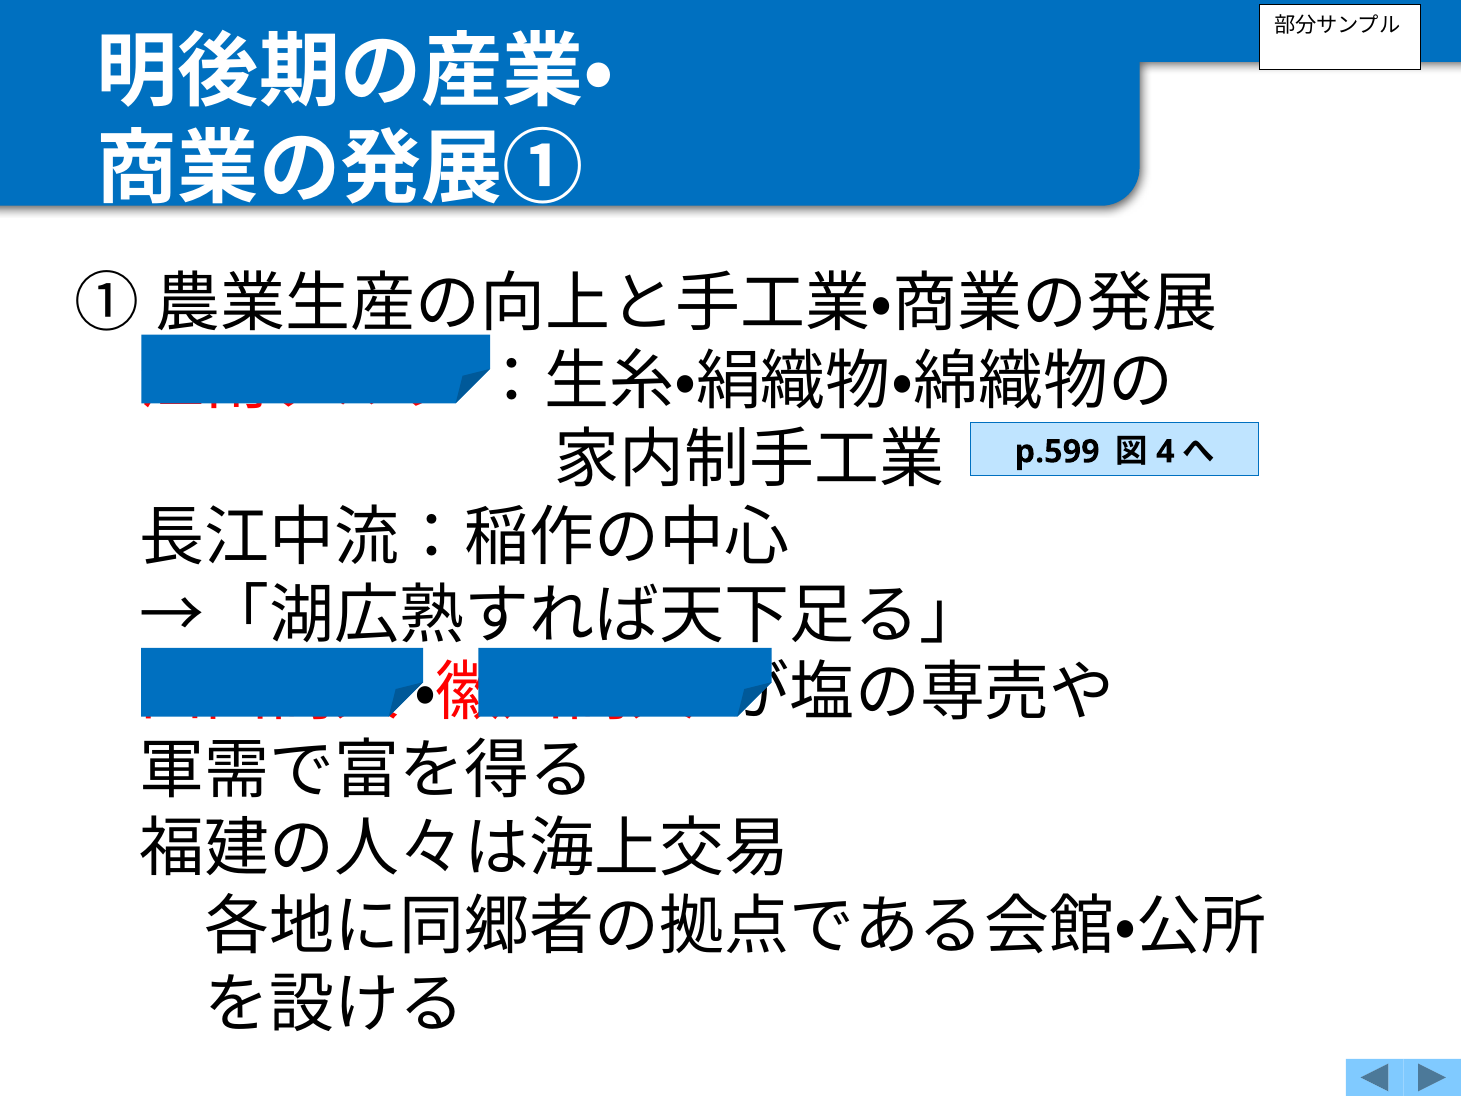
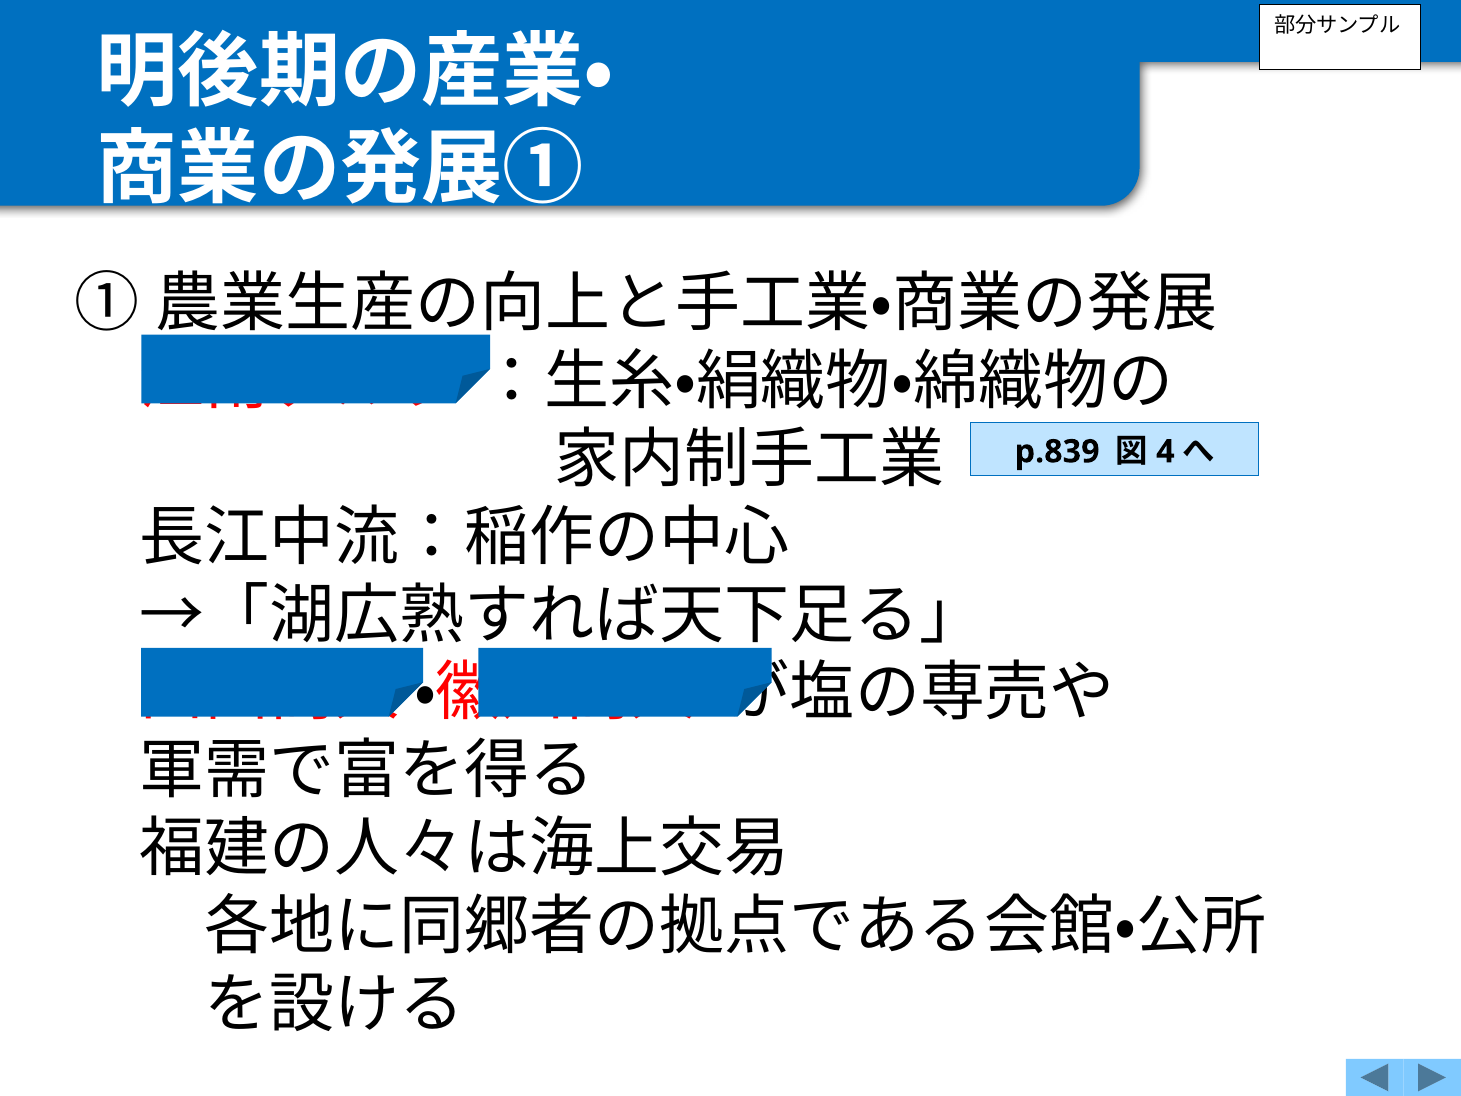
p.599: p.599 -> p.839
